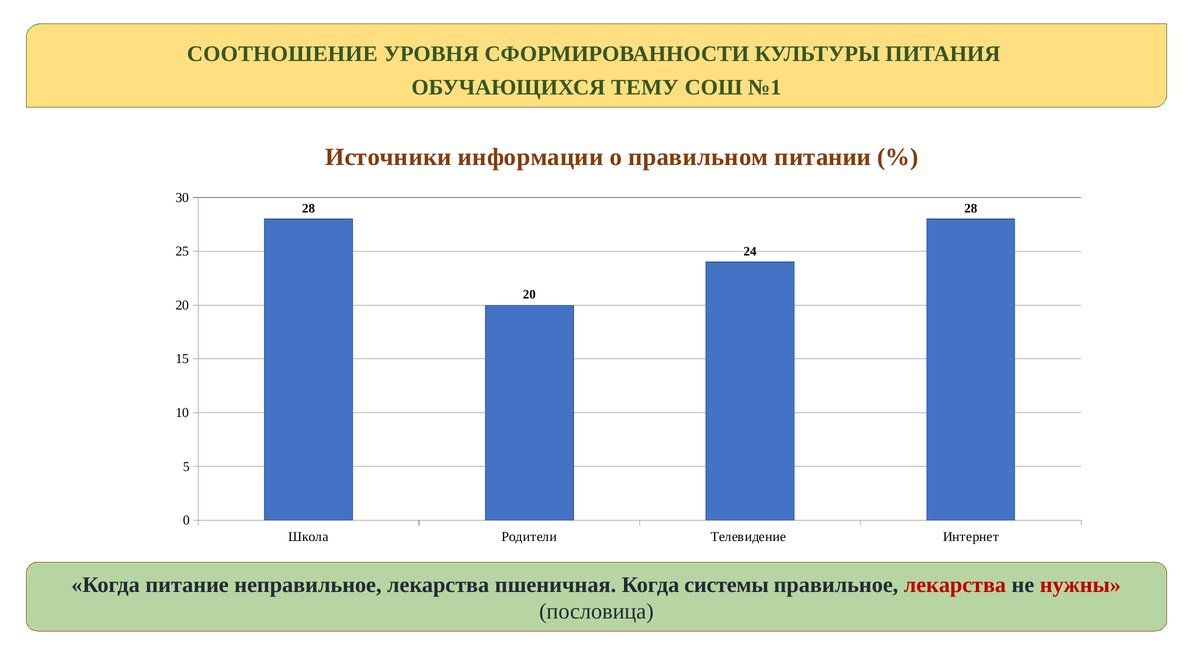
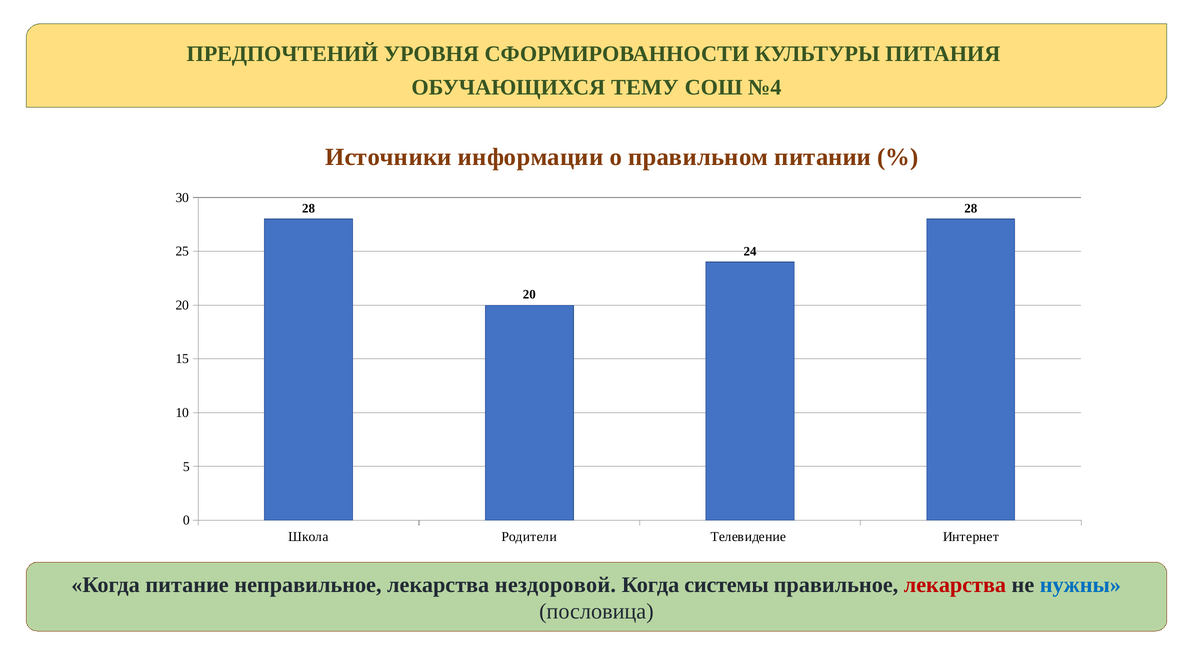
СООТНОШЕНИЕ: СООТНОШЕНИЕ -> ПРЕДПОЧТЕНИЙ
№1: №1 -> №4
пшеничная: пшеничная -> нездоровой
нужны colour: red -> blue
